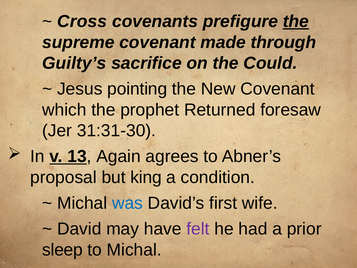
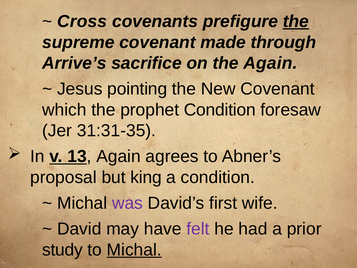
Guilty’s: Guilty’s -> Arrive’s
the Could: Could -> Again
prophet Returned: Returned -> Condition
31:31-30: 31:31-30 -> 31:31-35
was colour: blue -> purple
sleep: sleep -> study
Michal at (134, 250) underline: none -> present
